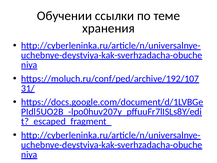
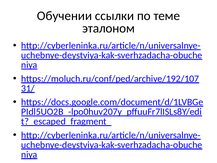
хранения: хранения -> эталоном
